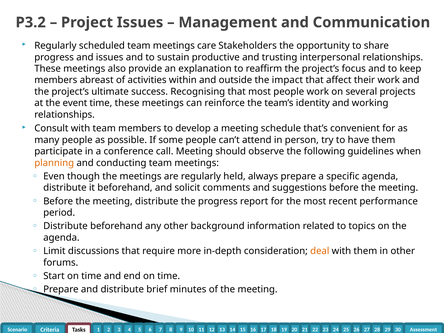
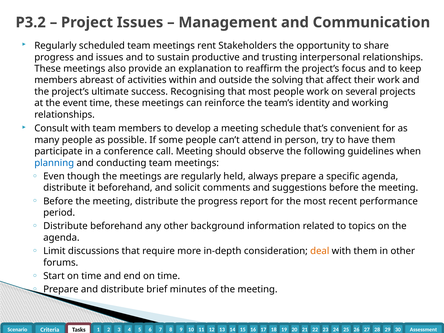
care: care -> rent
impact: impact -> solving
planning colour: orange -> blue
